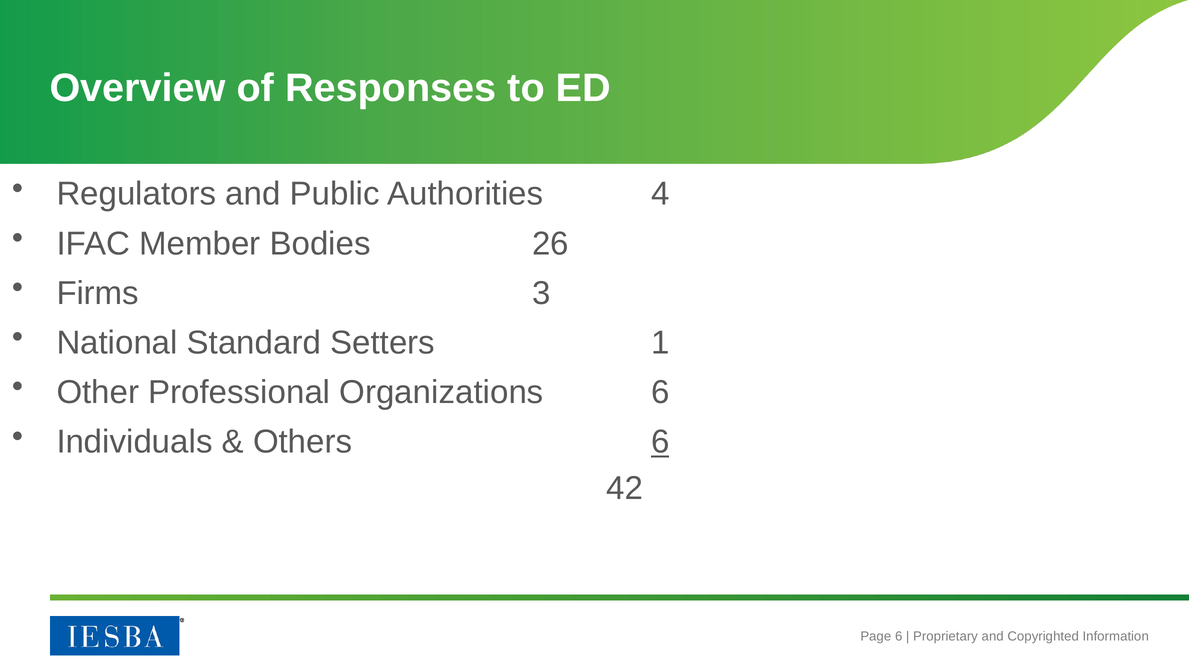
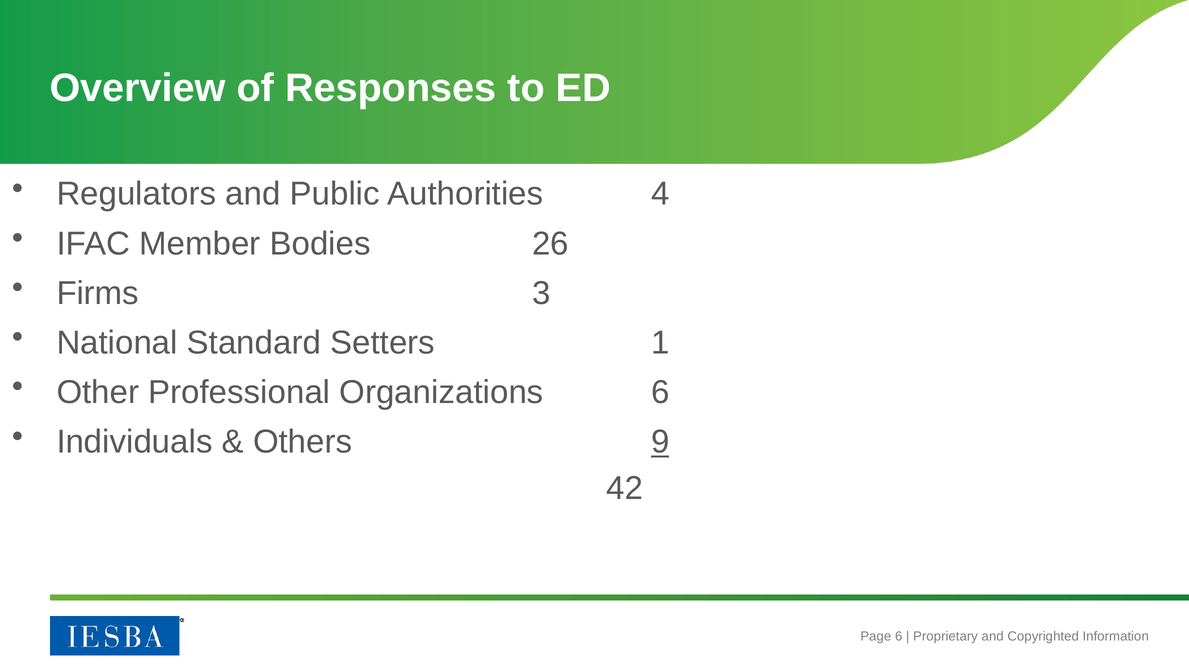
Others 6: 6 -> 9
